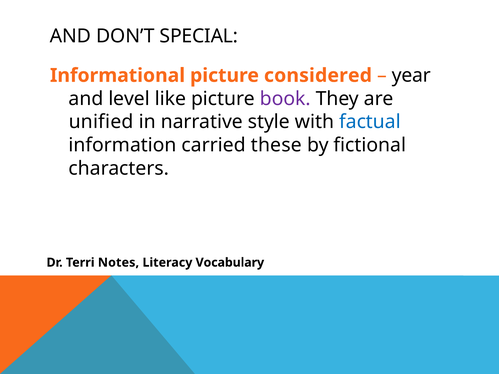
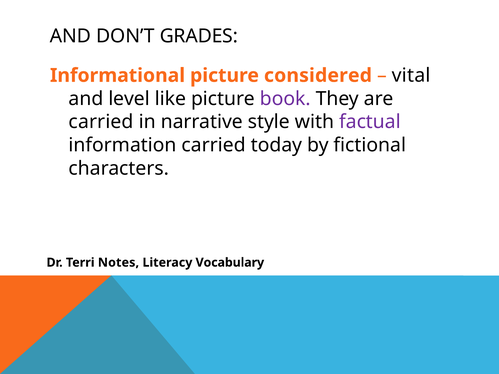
SPECIAL: SPECIAL -> GRADES
year: year -> vital
unified at (101, 122): unified -> carried
factual colour: blue -> purple
these: these -> today
